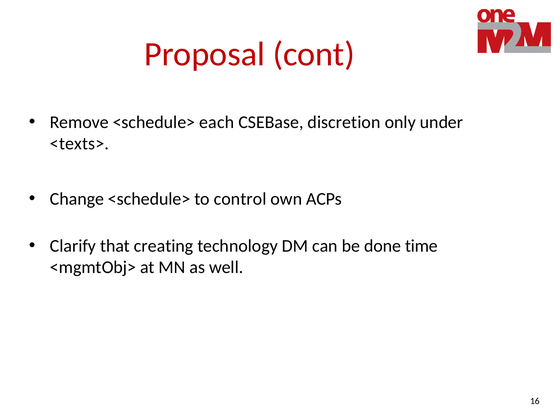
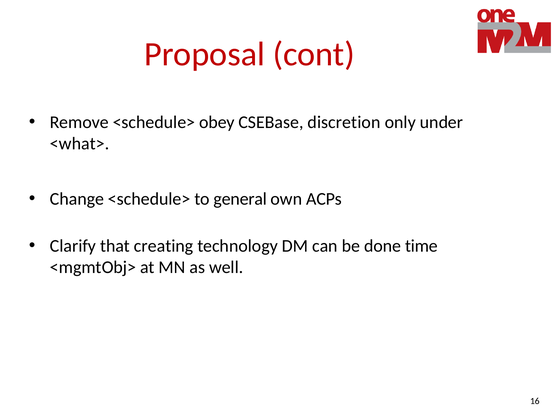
each: each -> obey
<texts>: <texts> -> <what>
control: control -> general
